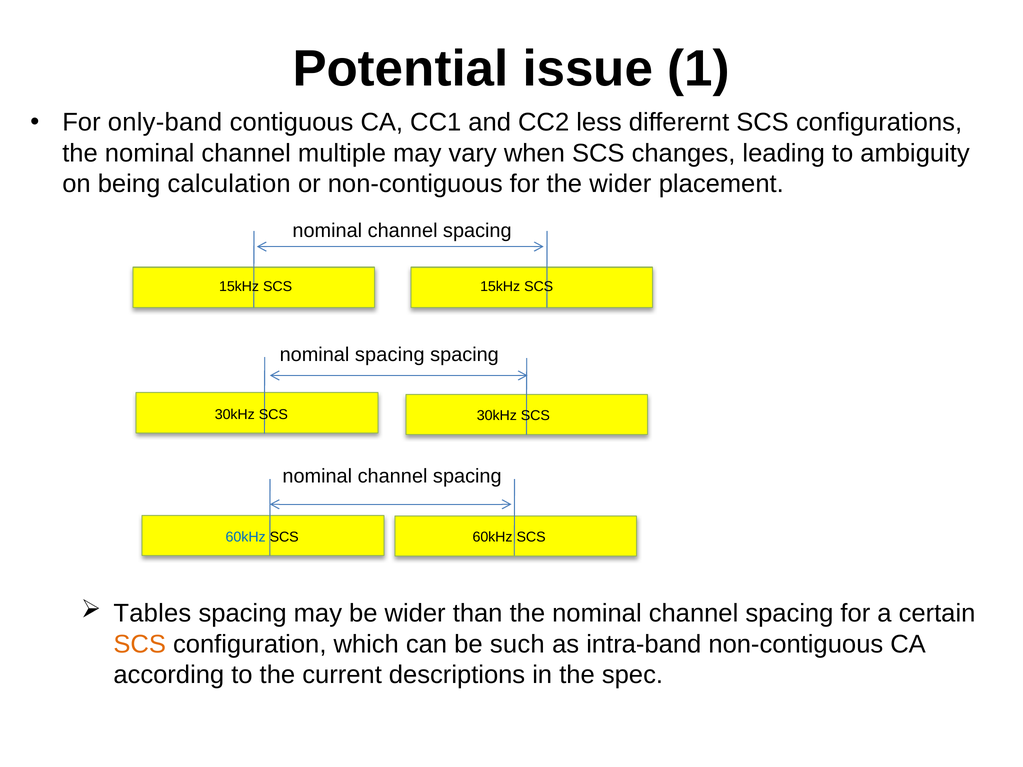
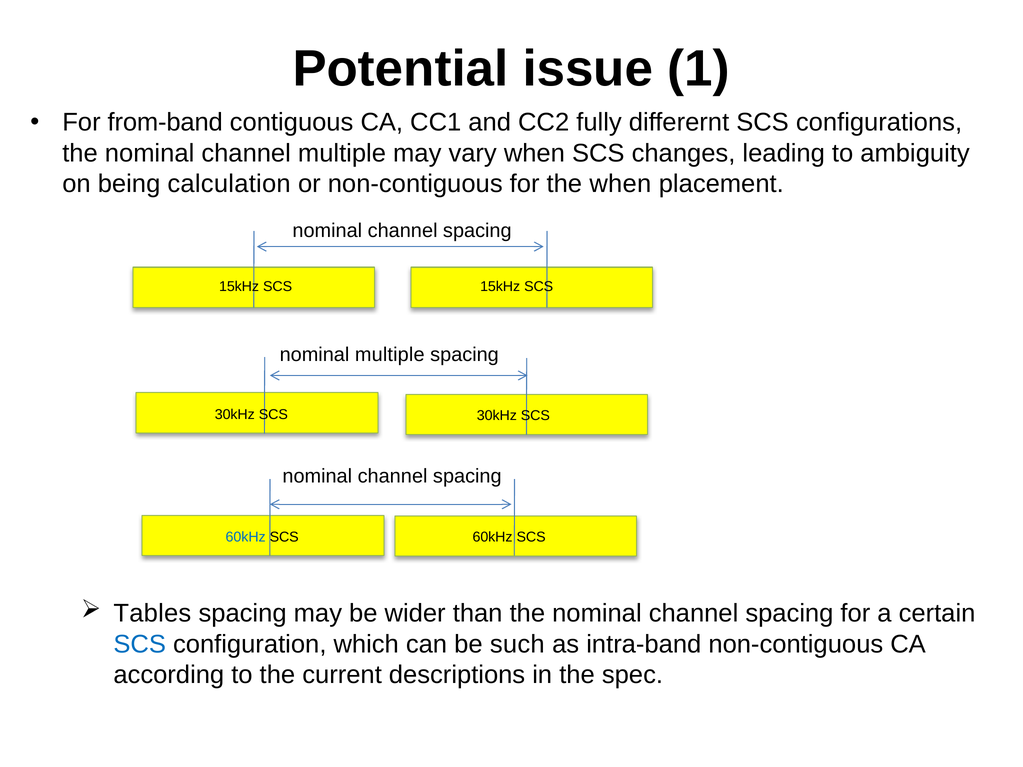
only-band: only-band -> from-band
less: less -> fully
the wider: wider -> when
nominal spacing: spacing -> multiple
SCS at (140, 644) colour: orange -> blue
